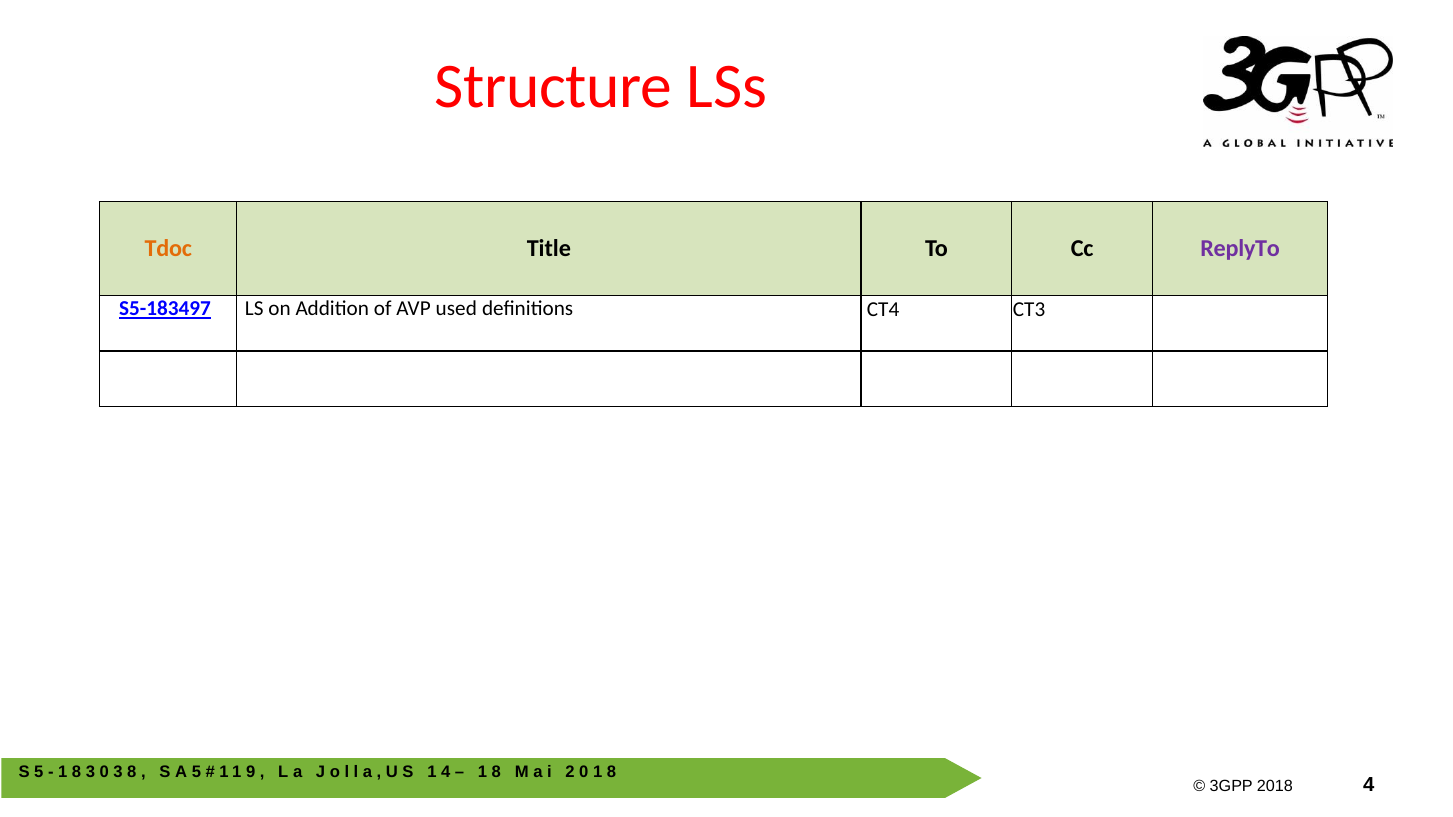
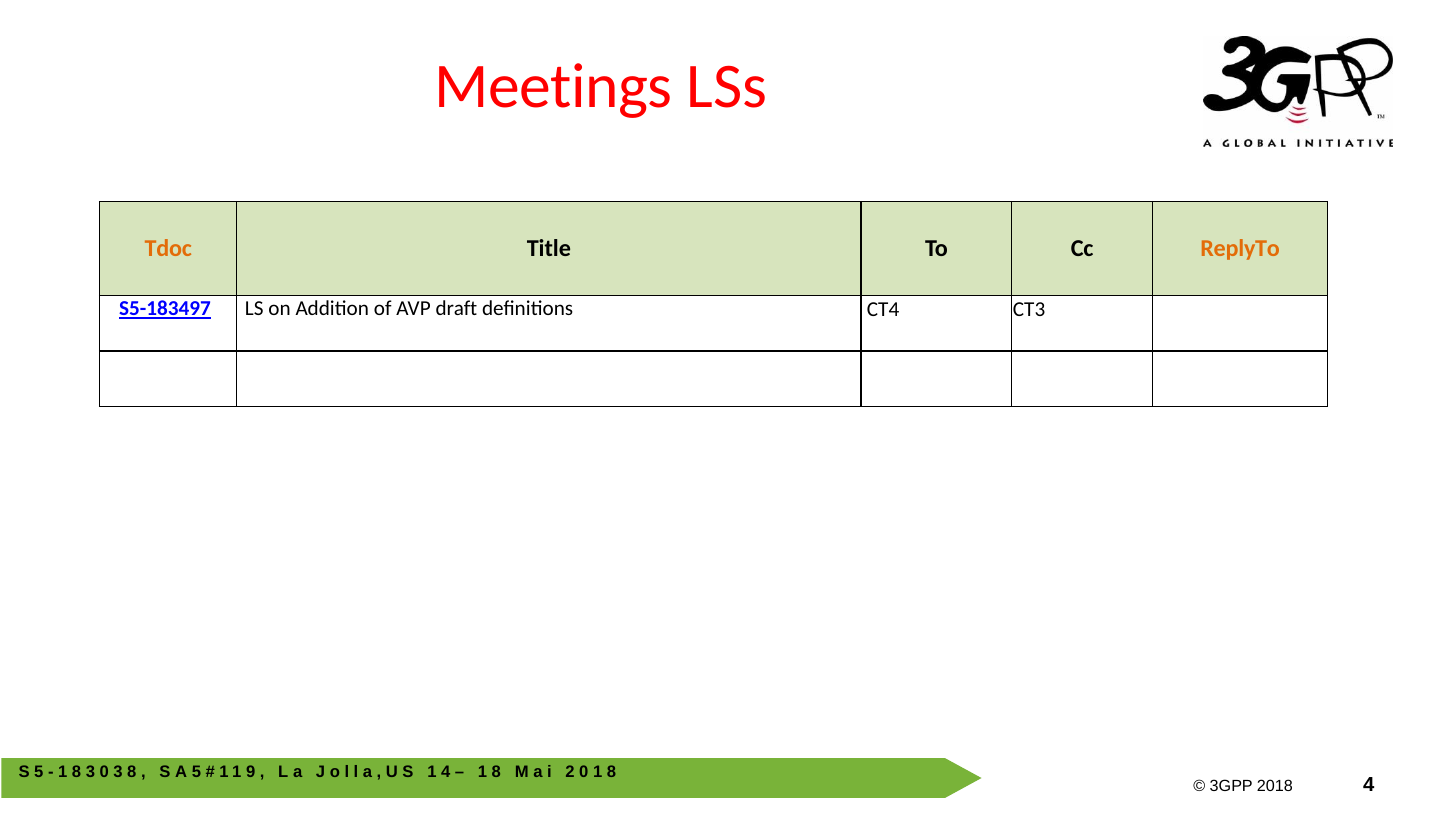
Structure: Structure -> Meetings
ReplyTo colour: purple -> orange
used: used -> draft
